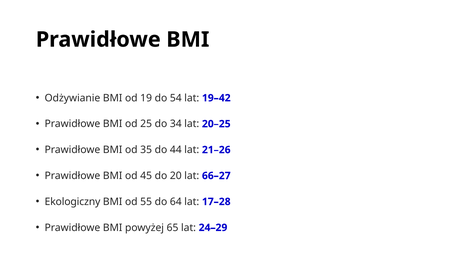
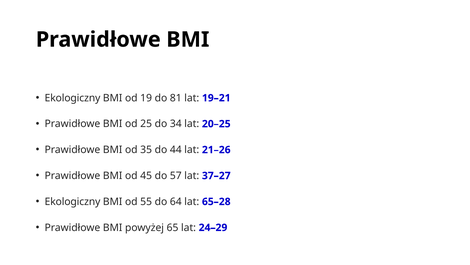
Odżywianie at (72, 98): Odżywianie -> Ekologiczny
54: 54 -> 81
19–42: 19–42 -> 19–21
20: 20 -> 57
66–27: 66–27 -> 37–27
17–28: 17–28 -> 65–28
